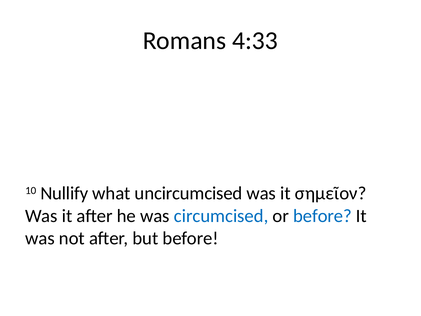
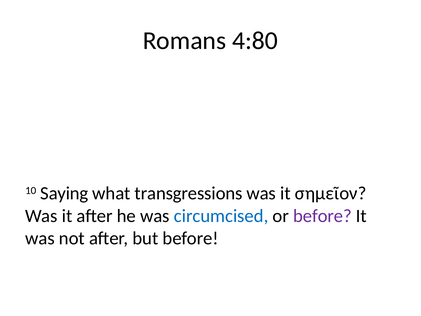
4:33: 4:33 -> 4:80
Nullify: Nullify -> Saying
uncircumcised: uncircumcised -> transgressions
before at (322, 216) colour: blue -> purple
